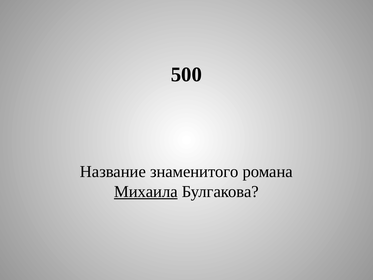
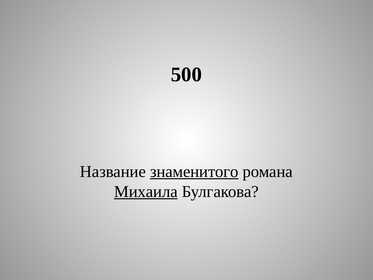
знаменитого underline: none -> present
